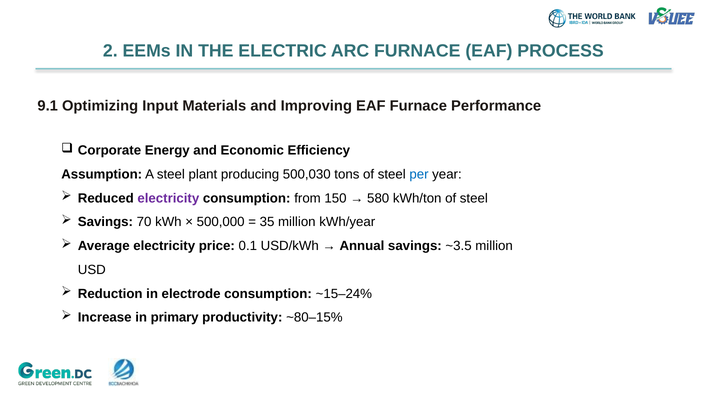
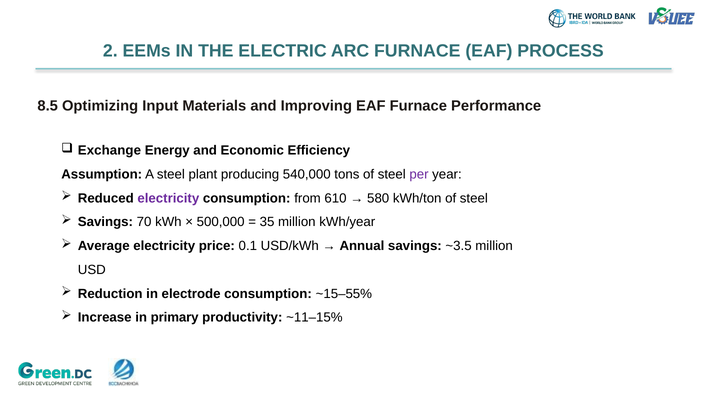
9.1: 9.1 -> 8.5
Corporate: Corporate -> Exchange
500,030: 500,030 -> 540,000
per colour: blue -> purple
150: 150 -> 610
~15–24%: ~15–24% -> ~15–55%
~80–15%: ~80–15% -> ~11–15%
